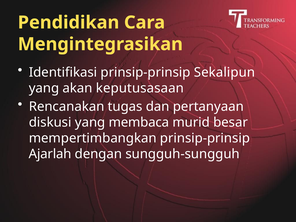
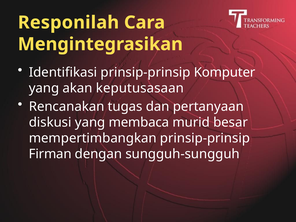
Pendidikan: Pendidikan -> Responilah
Sekalipun: Sekalipun -> Komputer
Ajarlah: Ajarlah -> Firman
